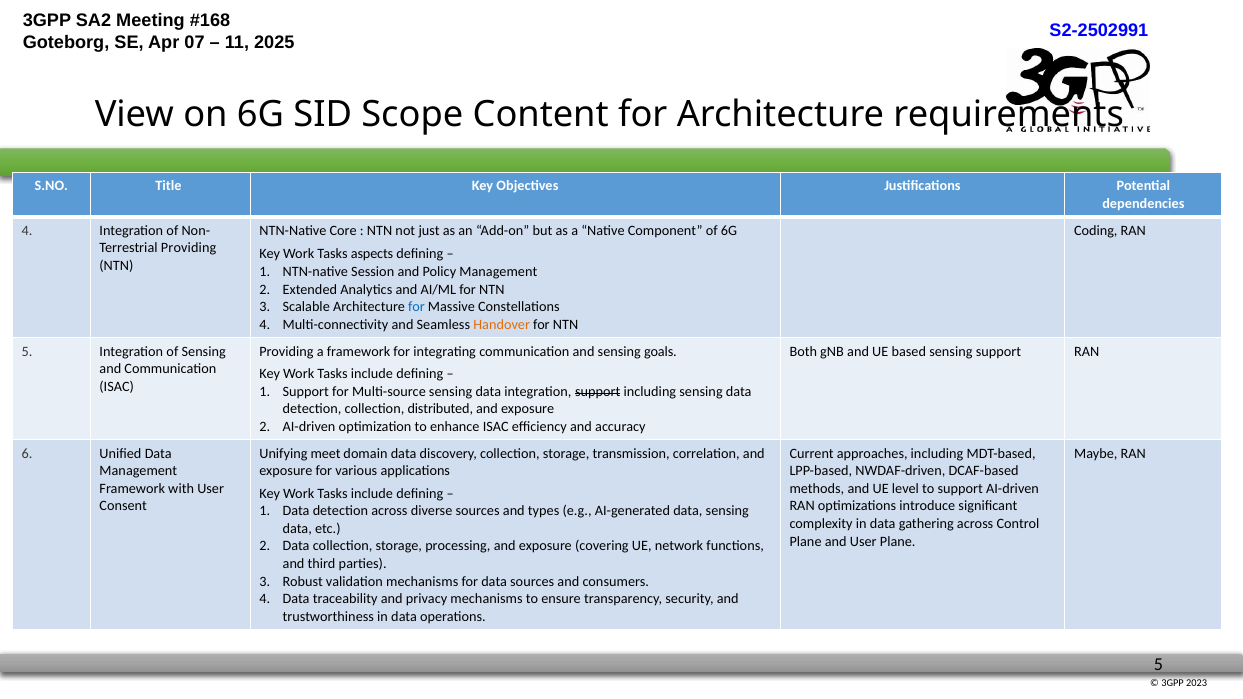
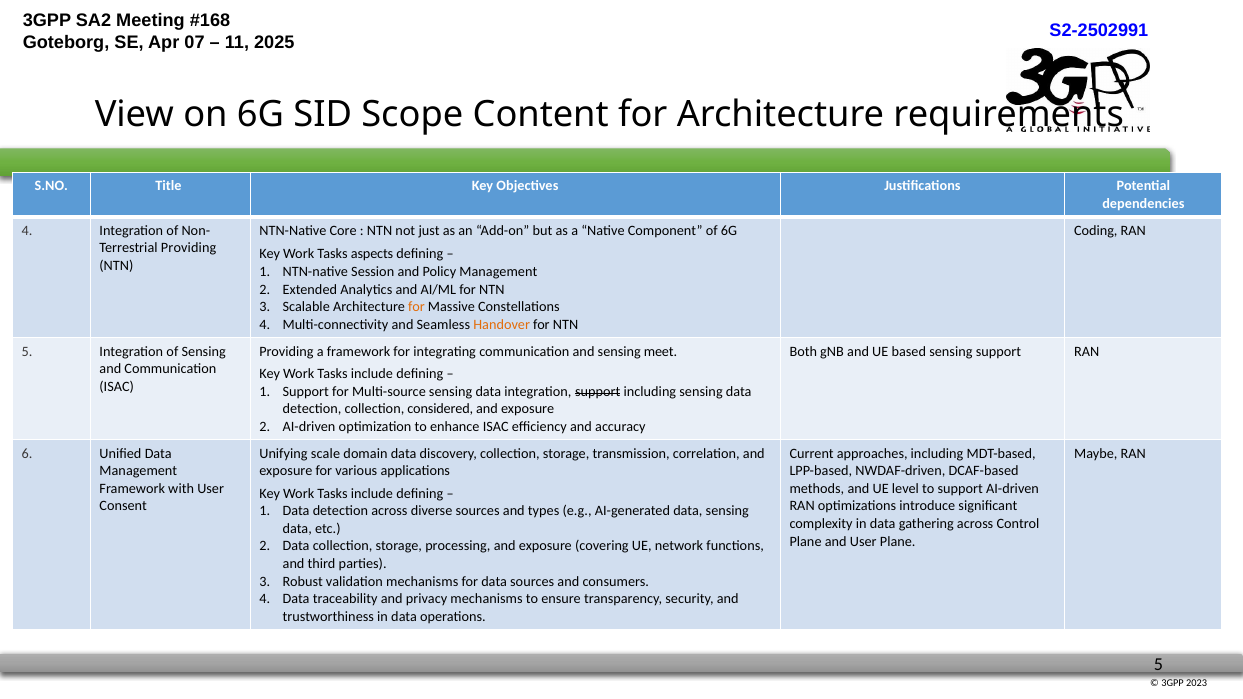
for at (417, 307) colour: blue -> orange
goals: goals -> meet
distributed: distributed -> considered
meet: meet -> scale
